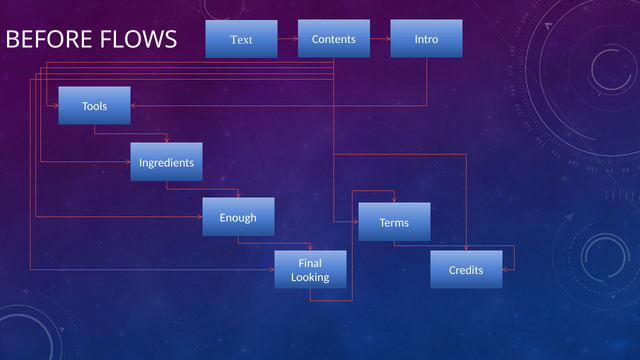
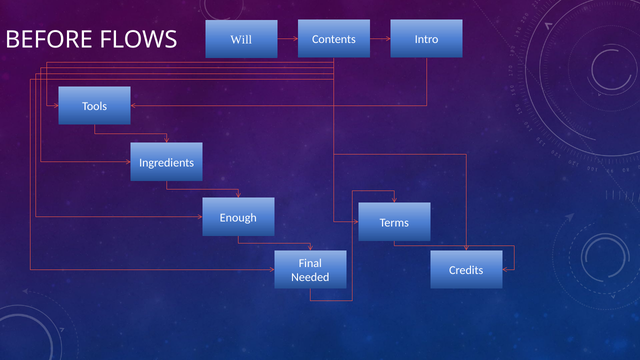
Text: Text -> Will
Looking: Looking -> Needed
